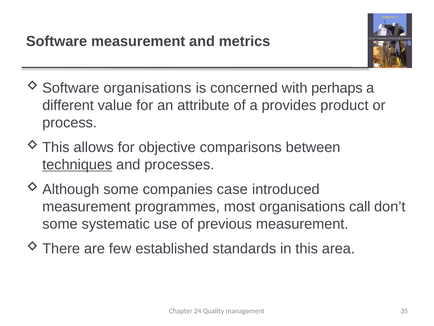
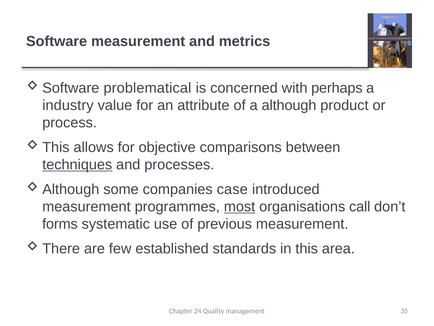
organisations at (147, 88): organisations -> problematical
different: different -> industry
provides: provides -> although
most underline: none -> present
some at (60, 224): some -> forms
